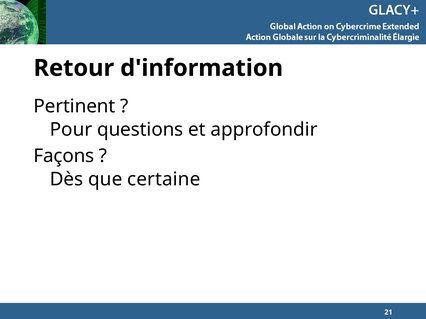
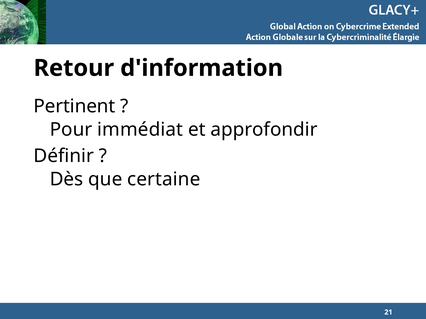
questions: questions -> immédiat
Façons: Façons -> Définir
